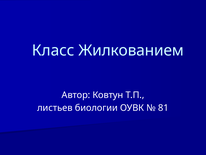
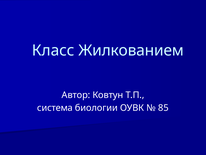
листьев: листьев -> система
81: 81 -> 85
